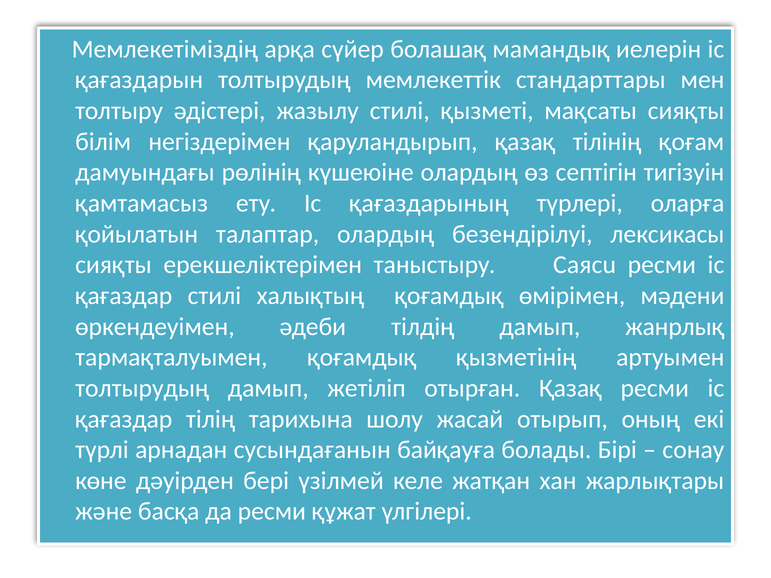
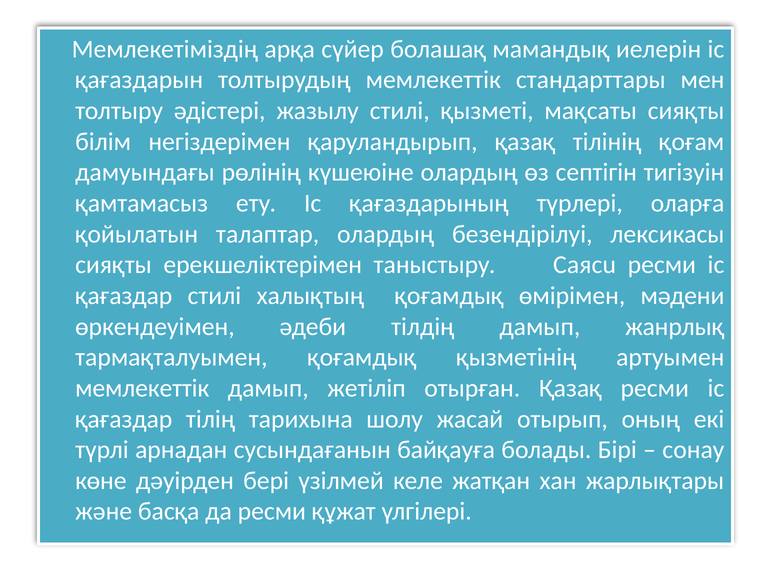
толтырудың at (142, 388): толтырудың -> мемлекеттiк
